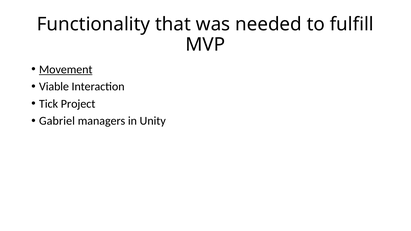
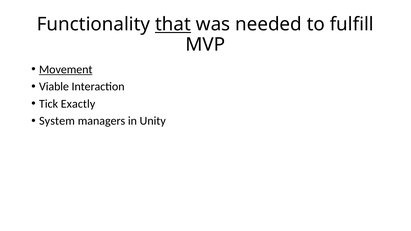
that underline: none -> present
Project: Project -> Exactly
Gabriel: Gabriel -> System
